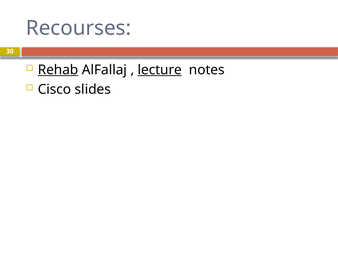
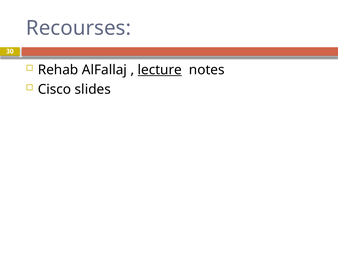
Rehab underline: present -> none
